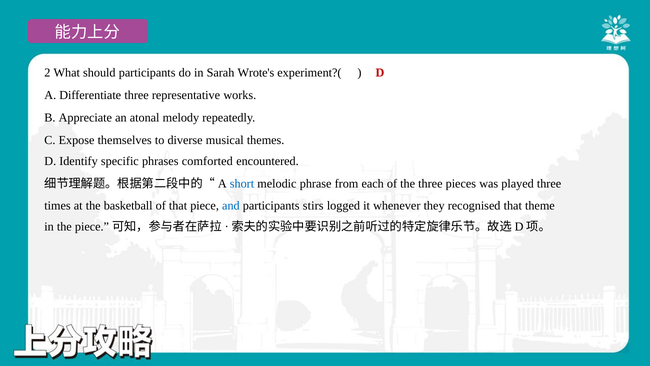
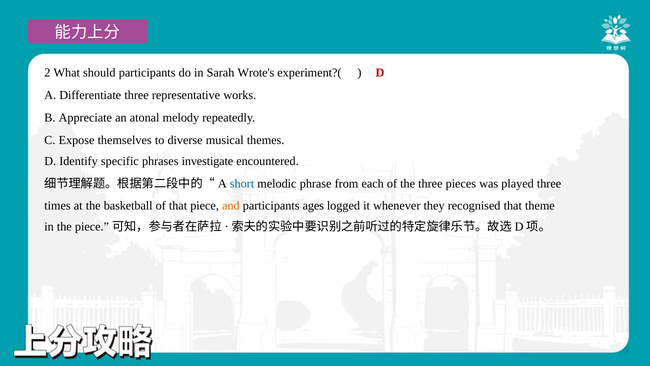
comforted: comforted -> investigate
and colour: blue -> orange
stirs: stirs -> ages
